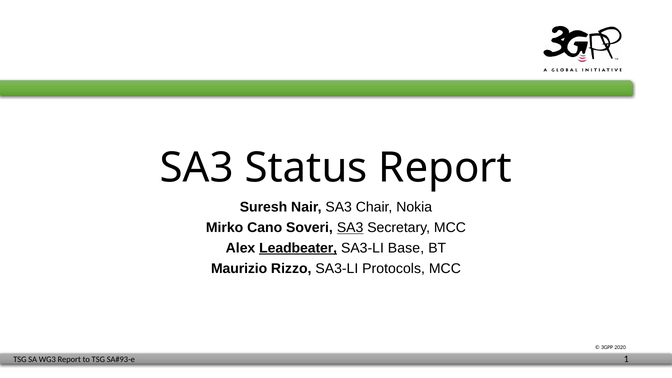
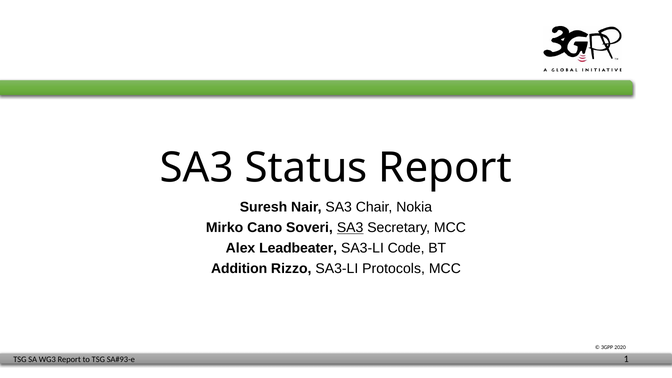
Leadbeater underline: present -> none
Base: Base -> Code
Maurizio: Maurizio -> Addition
